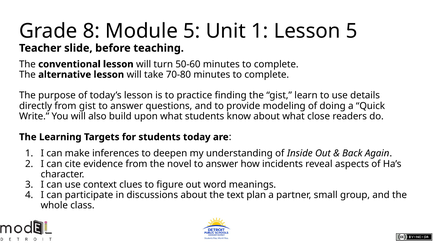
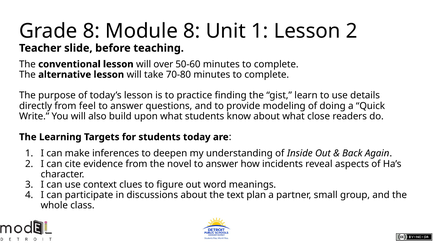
Module 5: 5 -> 8
Lesson 5: 5 -> 2
turn: turn -> over
from gist: gist -> feel
